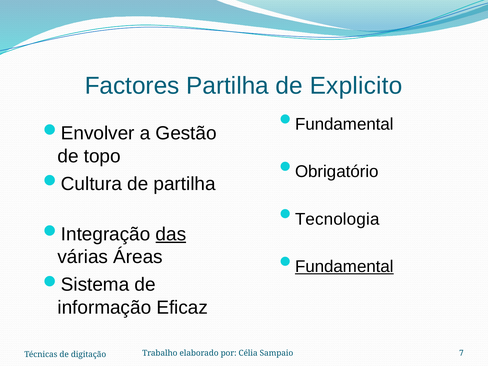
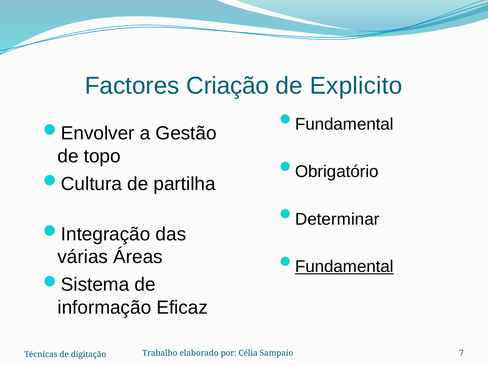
Factores Partilha: Partilha -> Criação
Tecnologia: Tecnologia -> Determinar
das underline: present -> none
